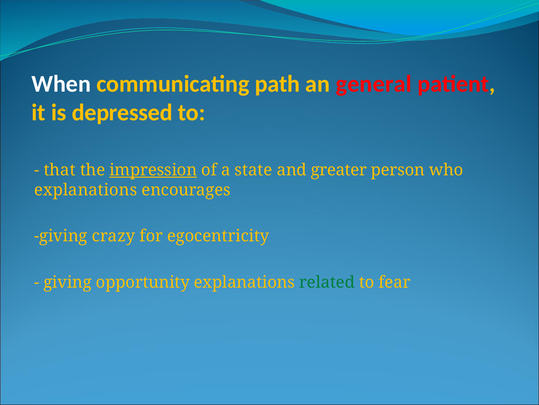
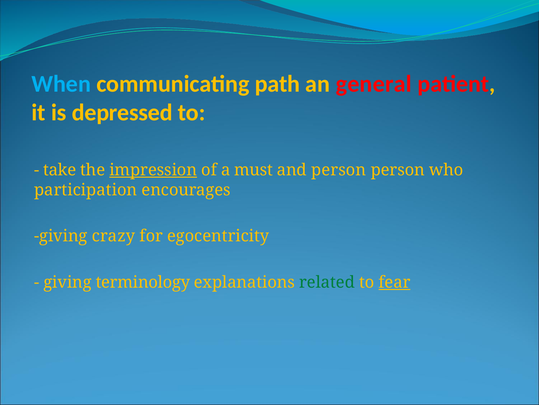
When colour: white -> light blue
that: that -> take
state: state -> must
and greater: greater -> person
explanations at (86, 190): explanations -> participation
opportunity: opportunity -> terminology
fear underline: none -> present
